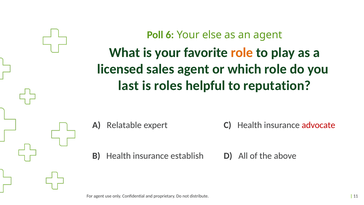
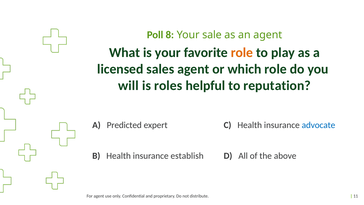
6: 6 -> 8
else: else -> sale
last: last -> will
Relatable: Relatable -> Predicted
advocate colour: red -> blue
